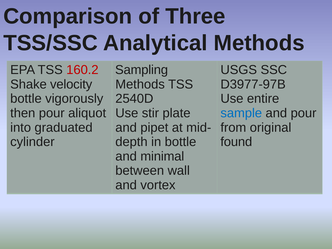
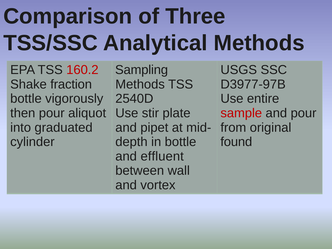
velocity: velocity -> fraction
sample colour: blue -> red
minimal: minimal -> effluent
